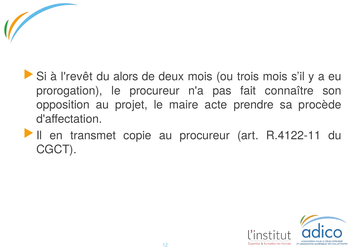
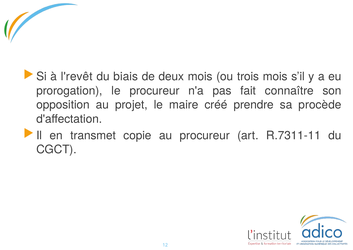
alors: alors -> biais
acte: acte -> créé
R.4122-11: R.4122-11 -> R.7311-11
